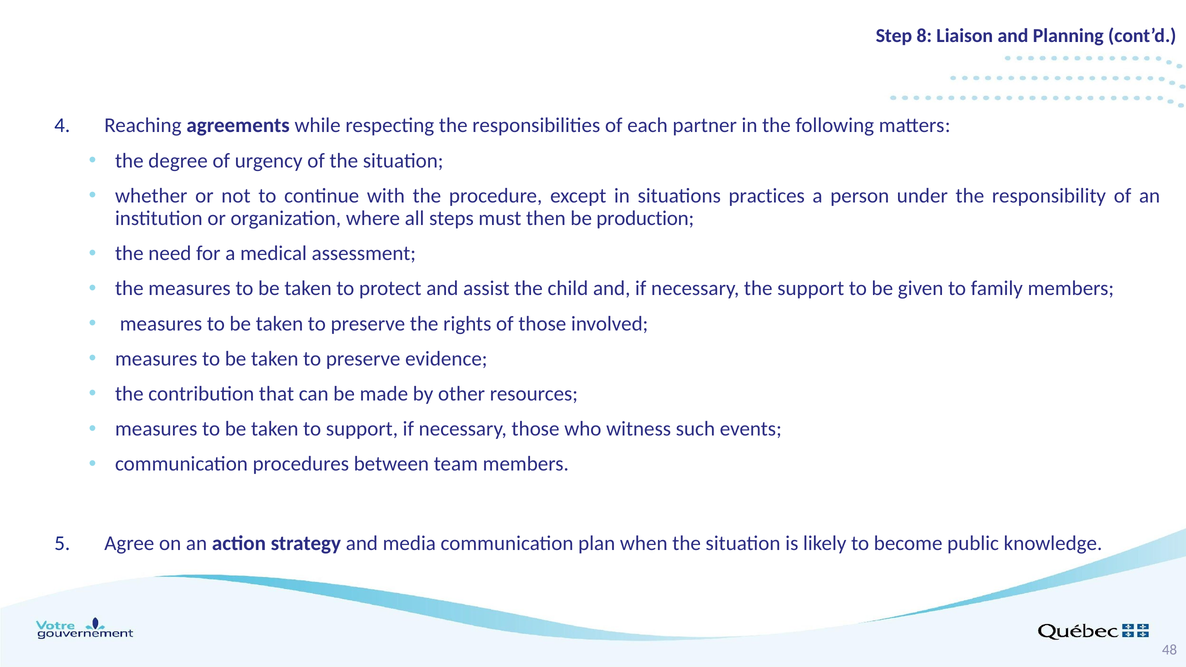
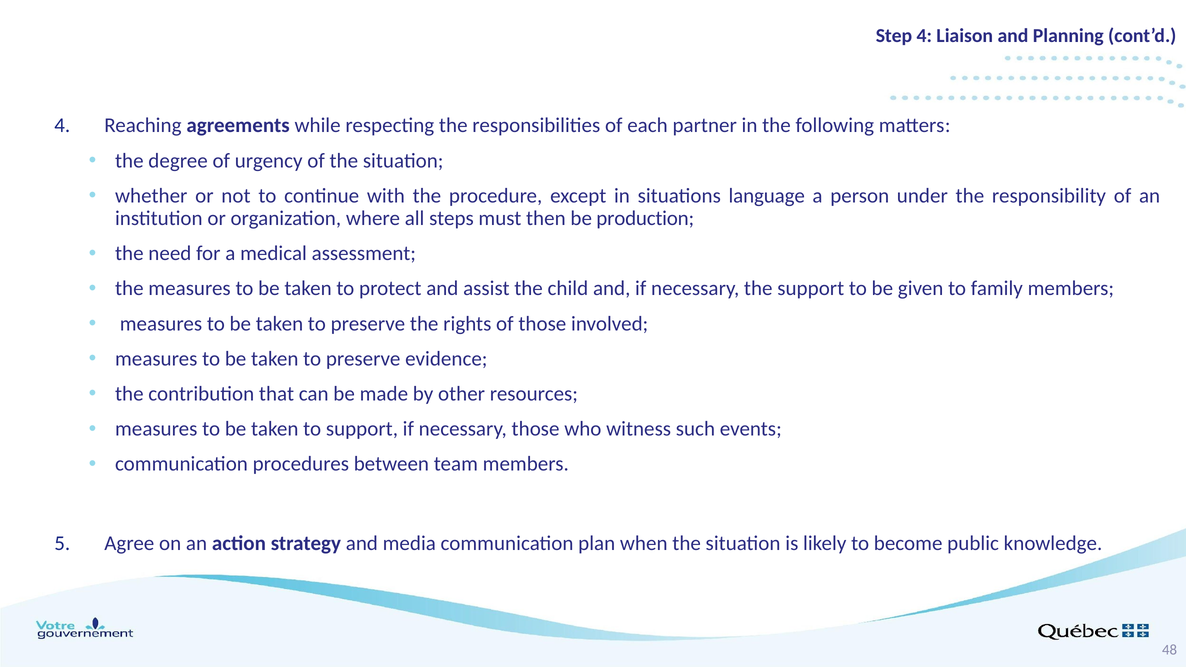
Step 8: 8 -> 4
practices: practices -> language
